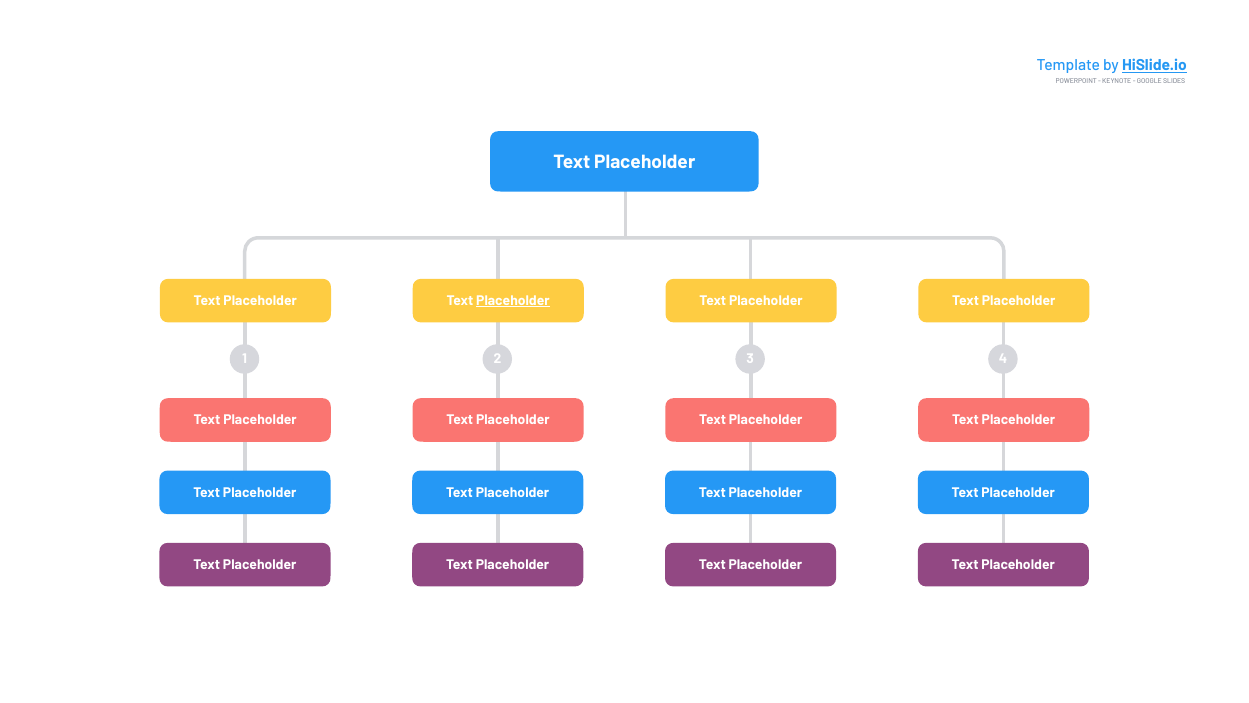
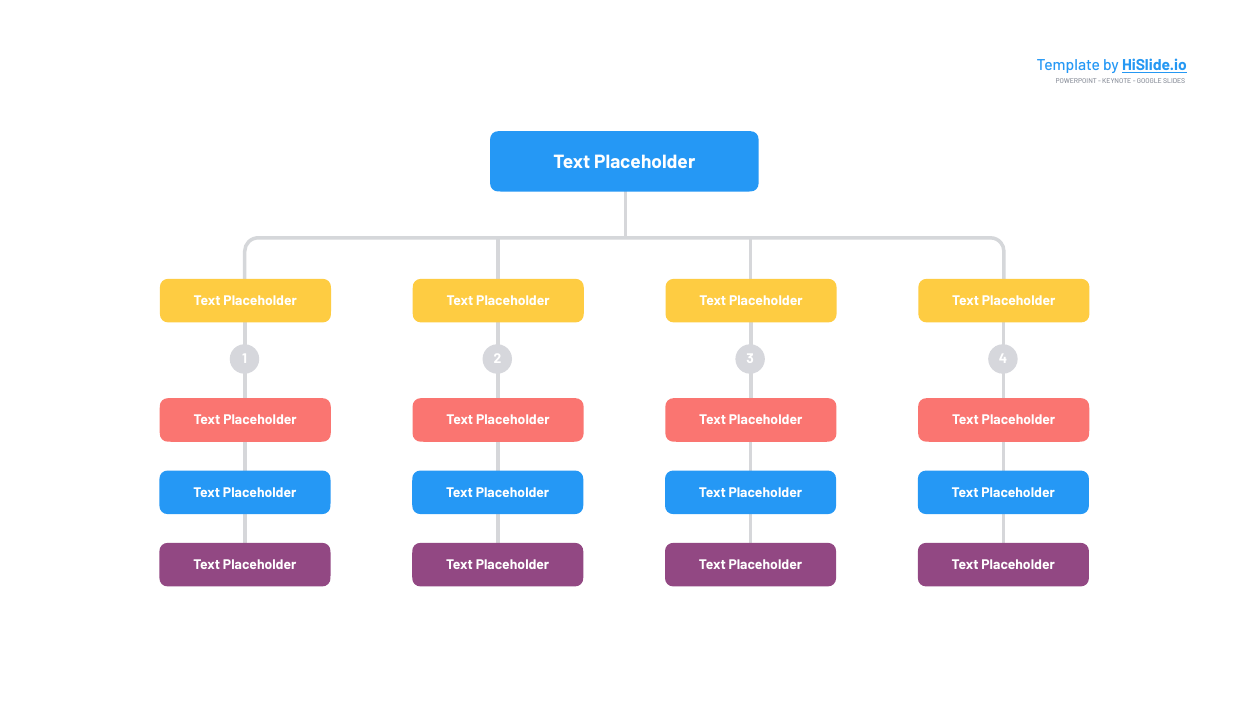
Placeholder at (513, 301) underline: present -> none
